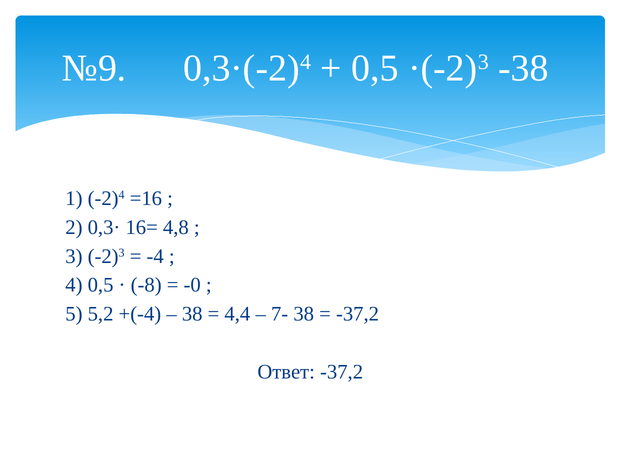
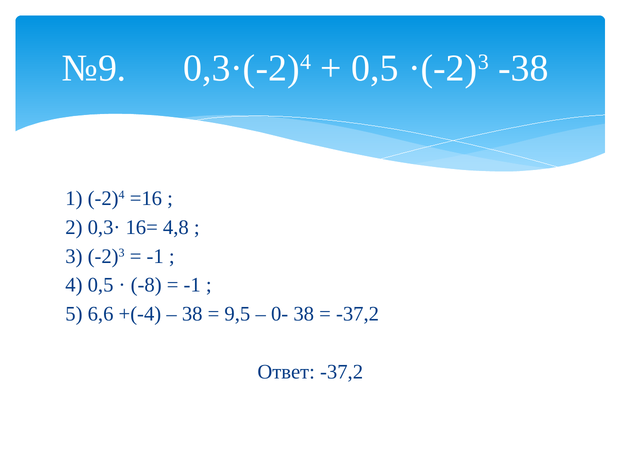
-4 at (155, 256): -4 -> -1
-0 at (192, 285): -0 -> -1
5,2: 5,2 -> 6,6
4,4: 4,4 -> 9,5
7-: 7- -> 0-
